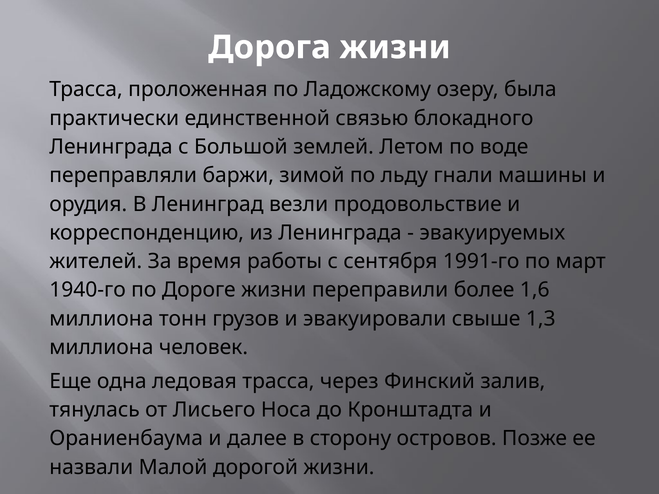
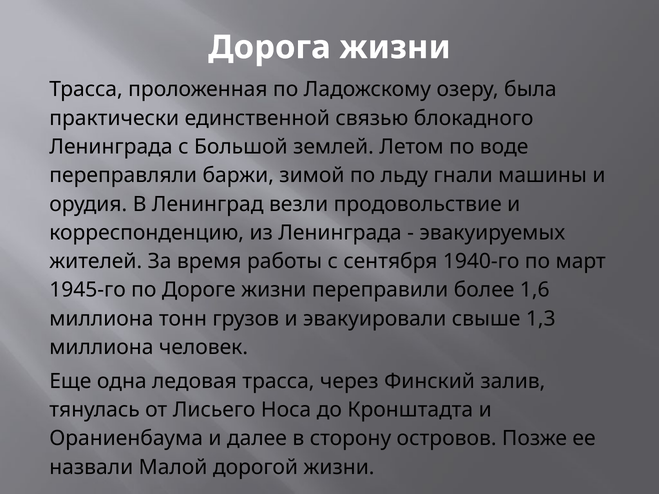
1991-го: 1991-го -> 1940-го
1940-го: 1940-го -> 1945-го
